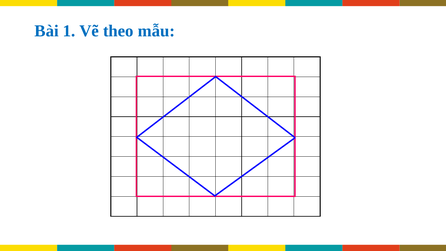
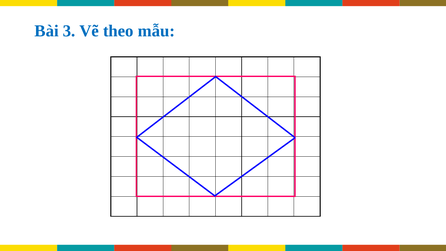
1: 1 -> 3
